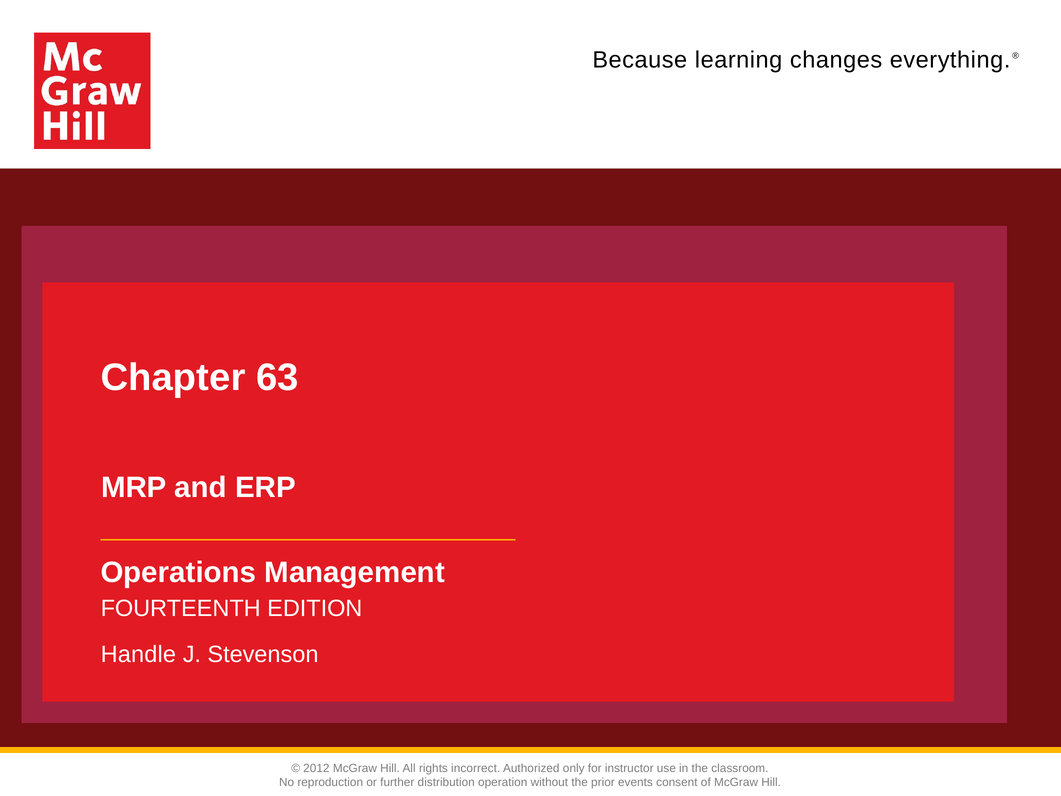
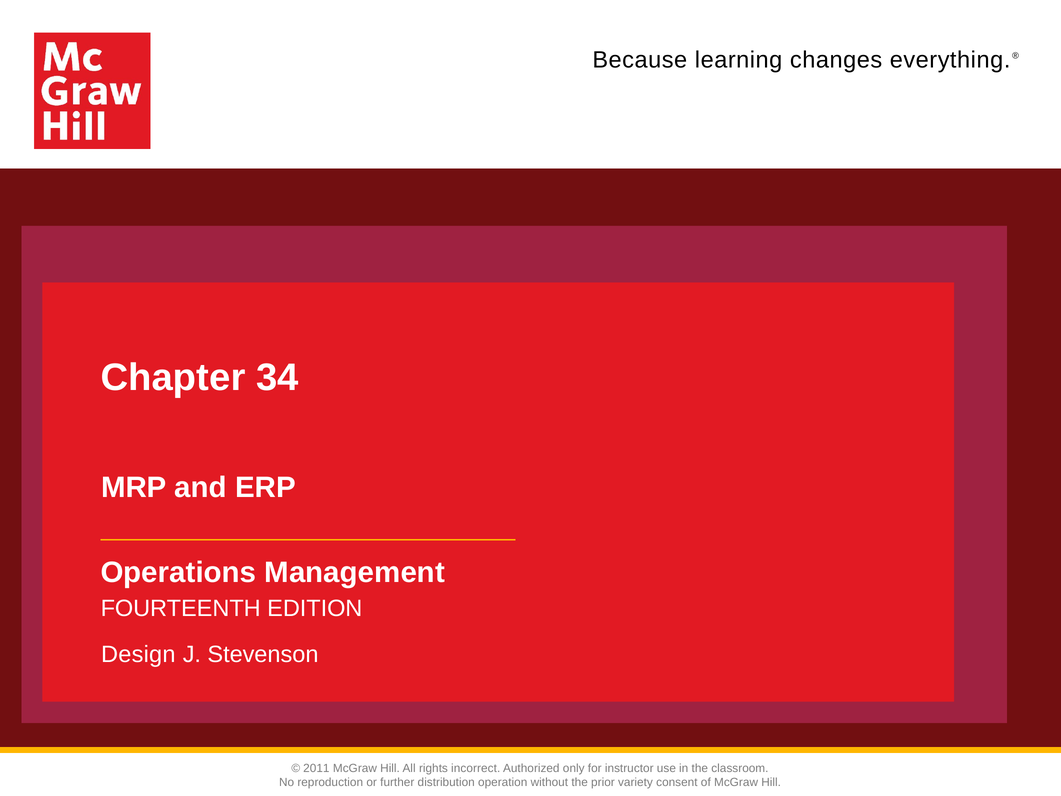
63: 63 -> 34
Handle: Handle -> Design
2012: 2012 -> 2011
events: events -> variety
